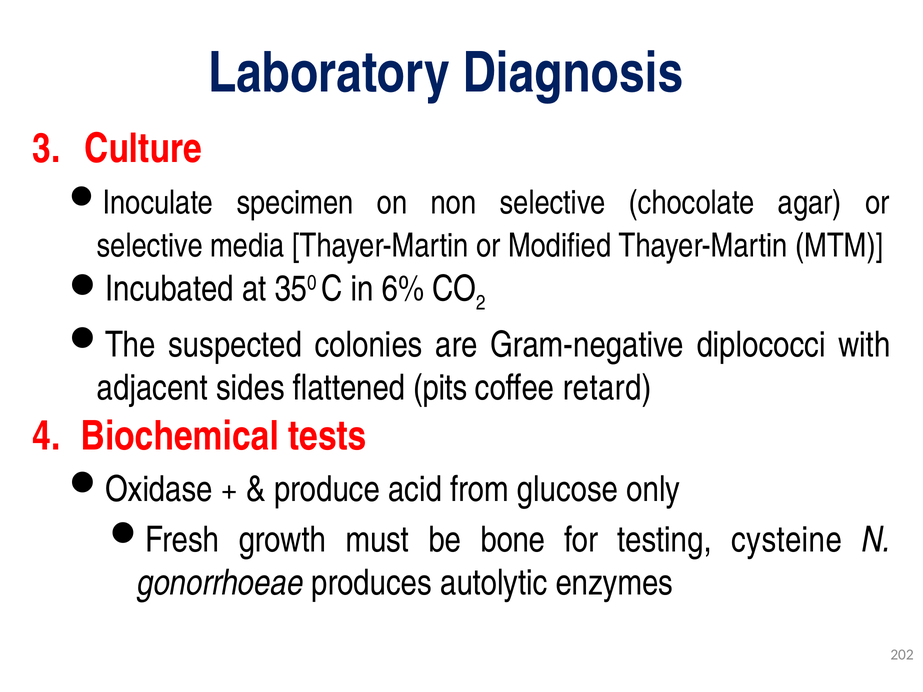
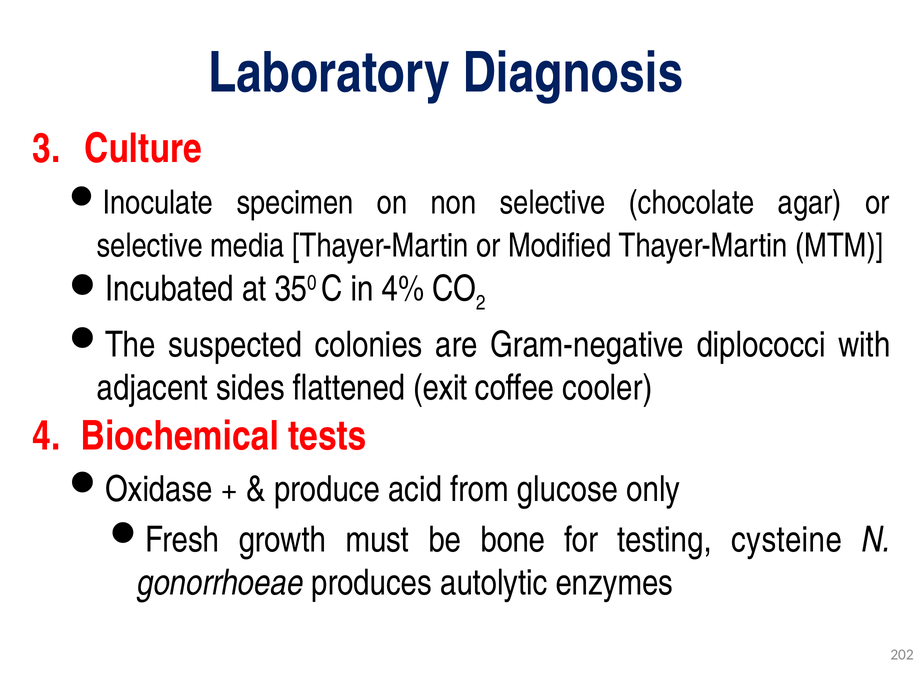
6%: 6% -> 4%
pits: pits -> exit
retard: retard -> cooler
